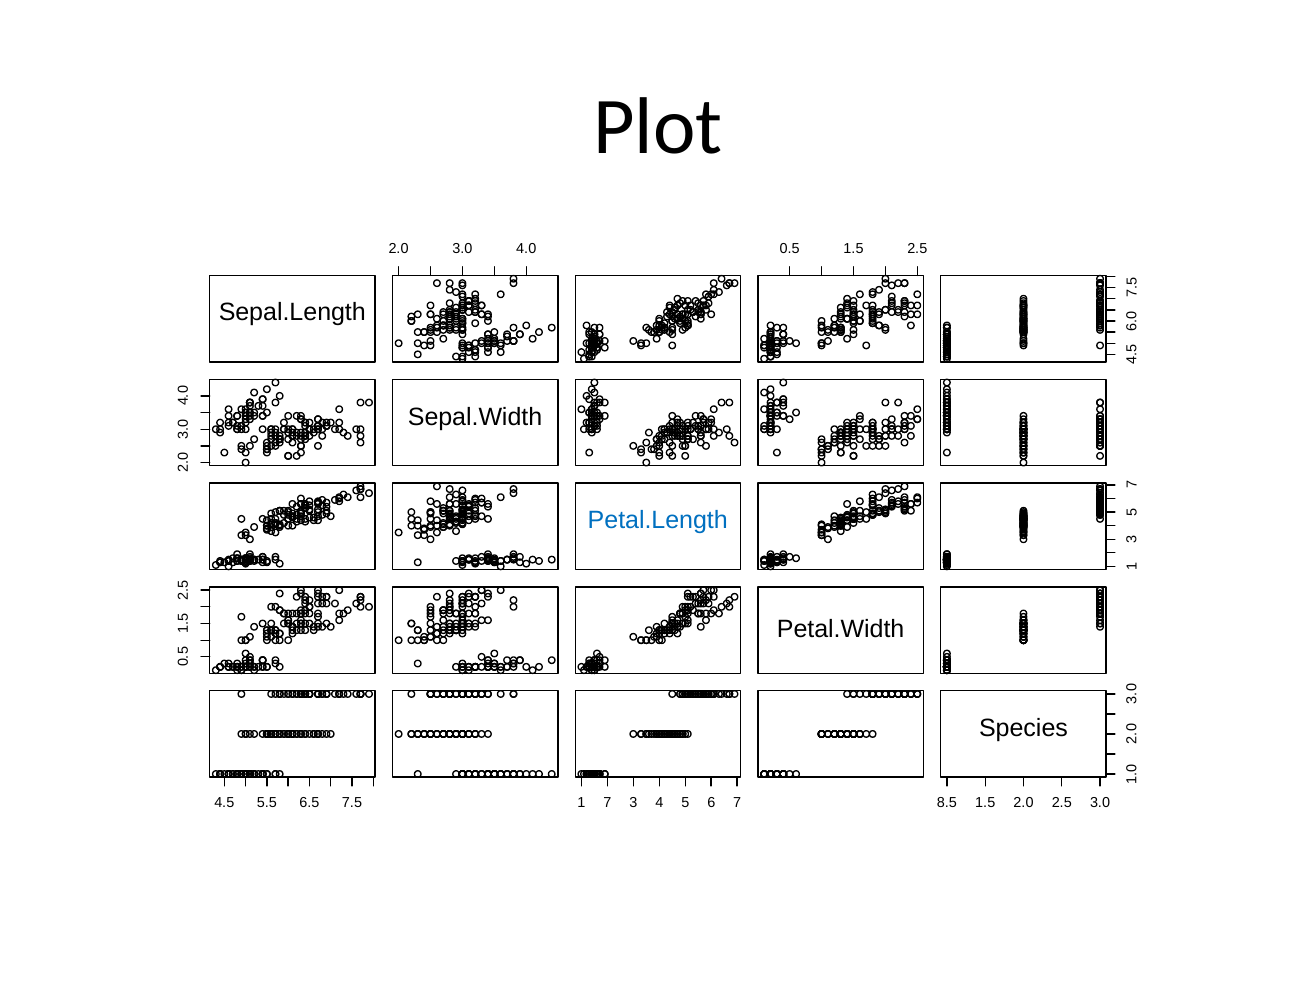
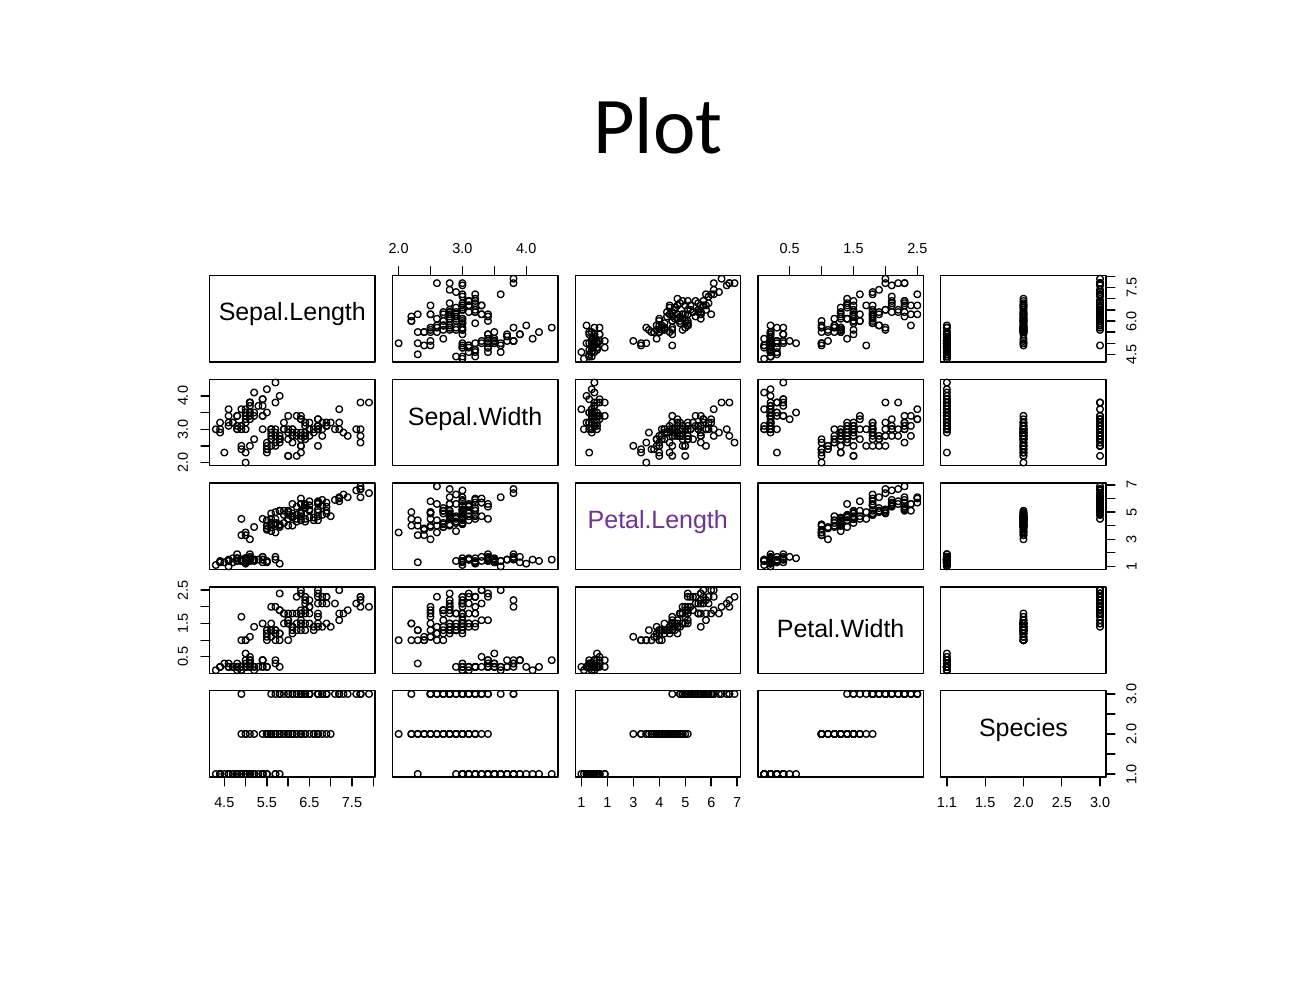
Petal.Length colour: blue -> purple
1 7: 7 -> 1
8.5: 8.5 -> 1.1
